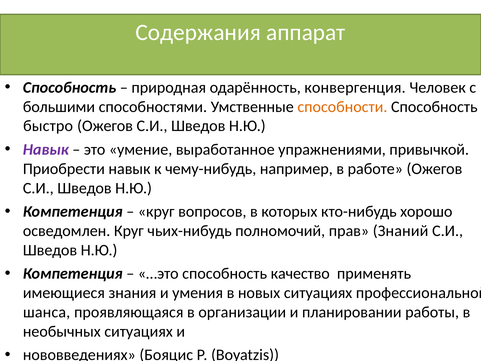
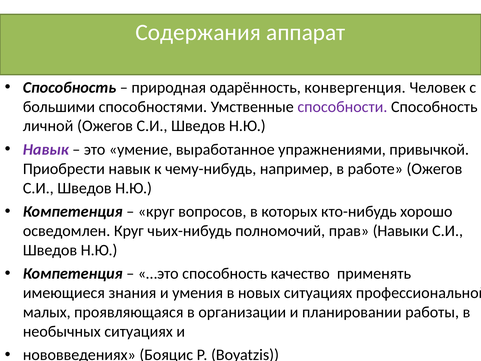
способности colour: orange -> purple
быстро: быстро -> личной
Знаний: Знаний -> Навыки
шанса: шанса -> малых
